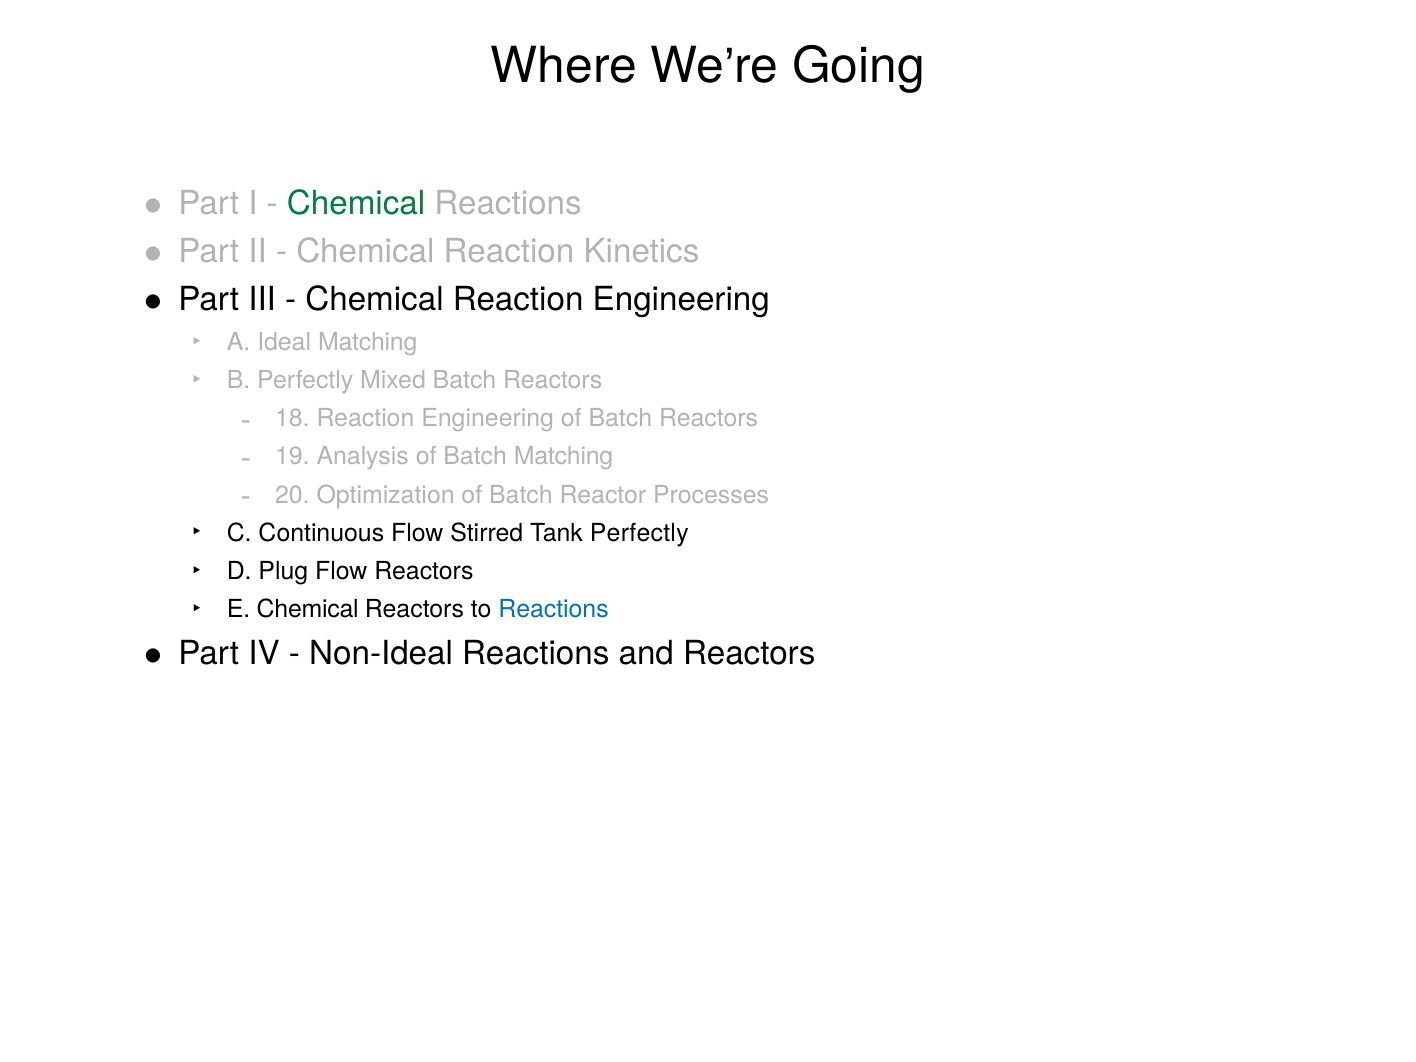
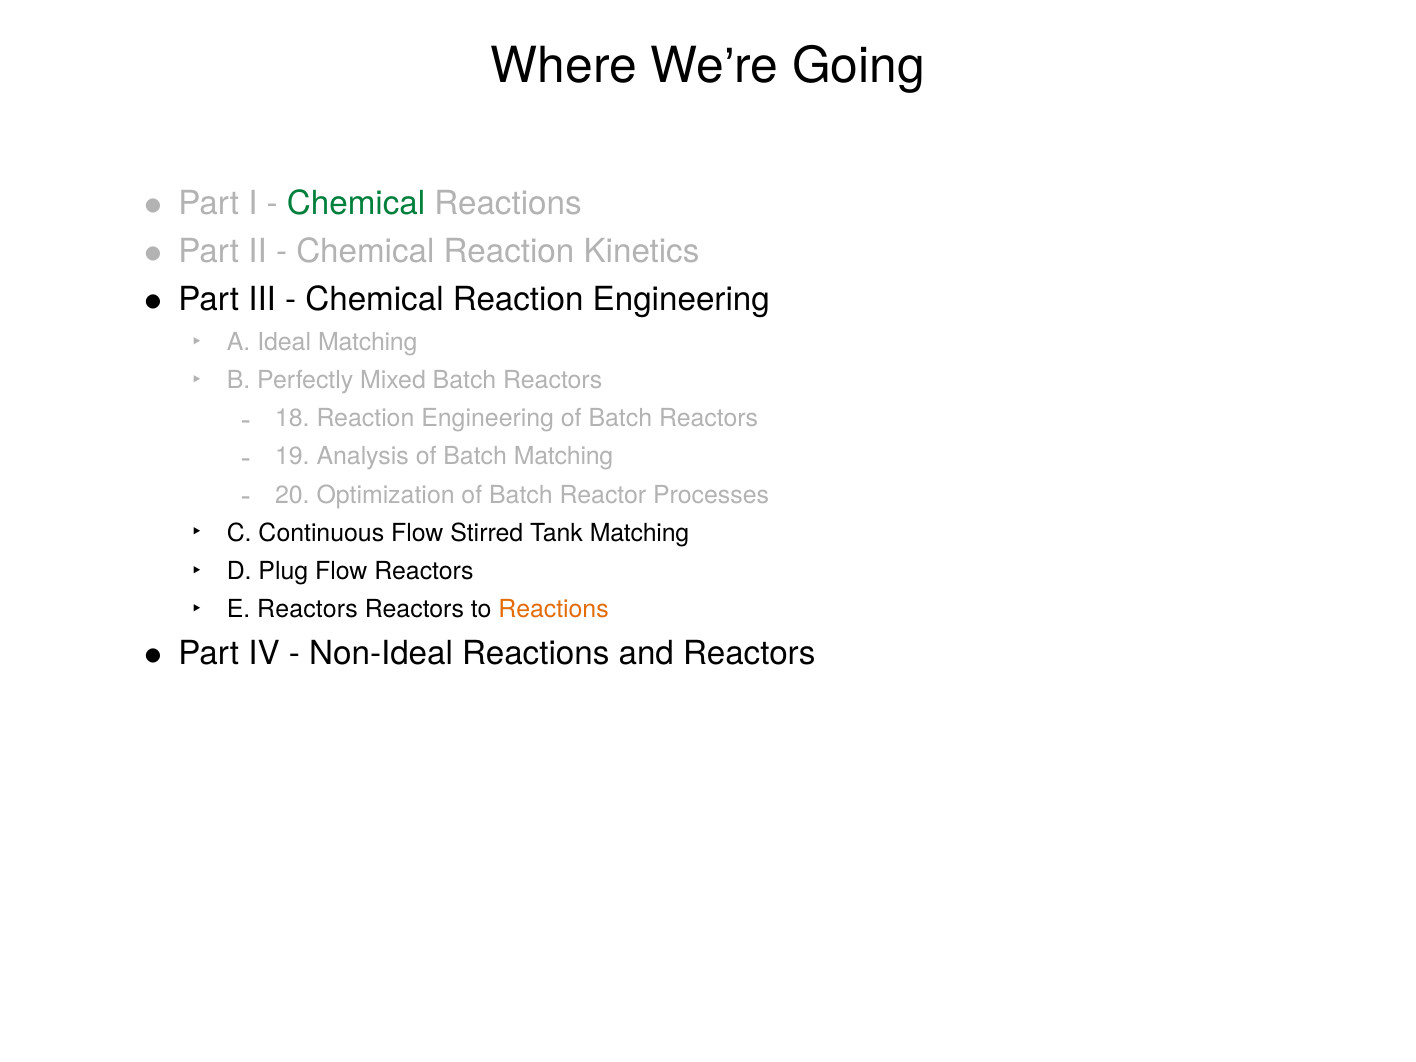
Tank Perfectly: Perfectly -> Matching
E Chemical: Chemical -> Reactors
Reactions at (554, 609) colour: blue -> orange
